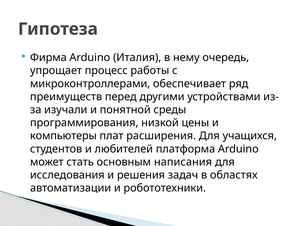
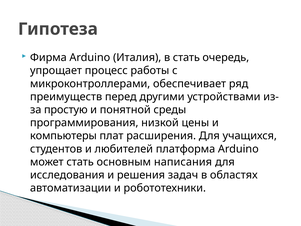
в нему: нему -> стать
изучали: изучали -> простую
